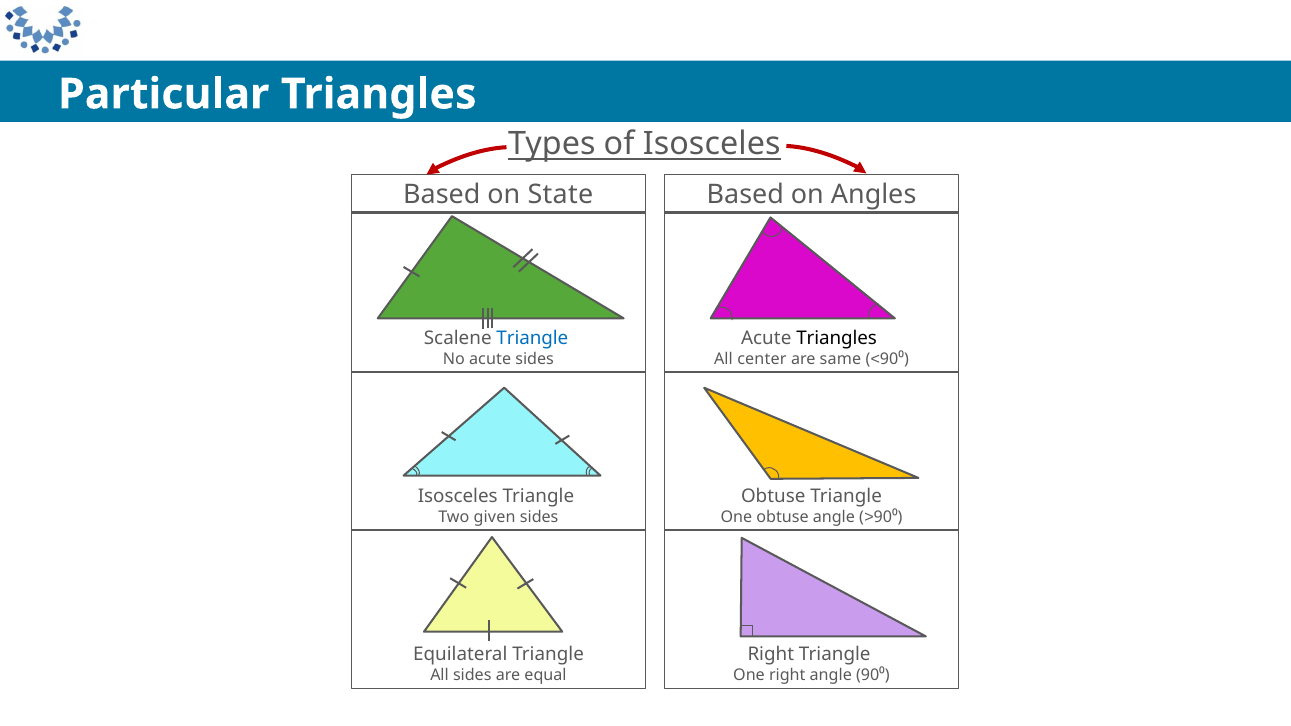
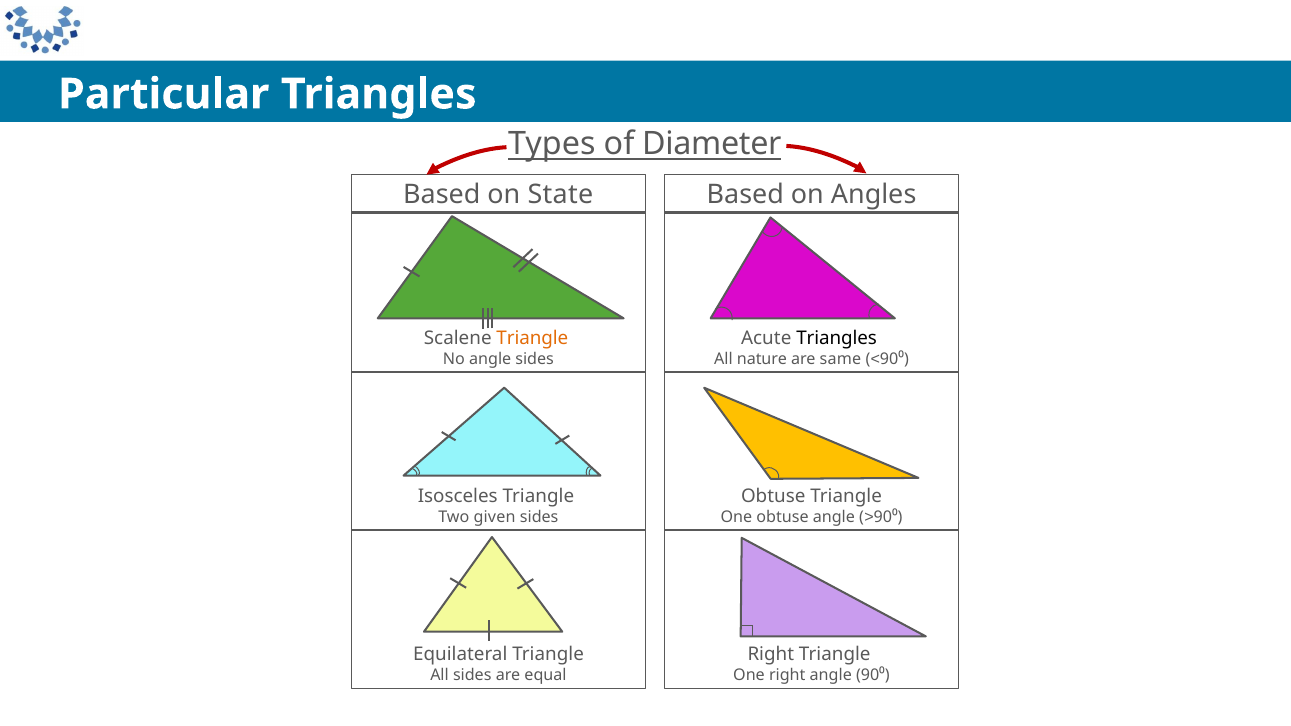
of Isosceles: Isosceles -> Diameter
Triangle at (532, 338) colour: blue -> orange
No acute: acute -> angle
center: center -> nature
